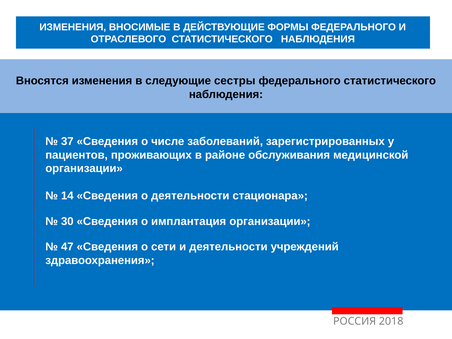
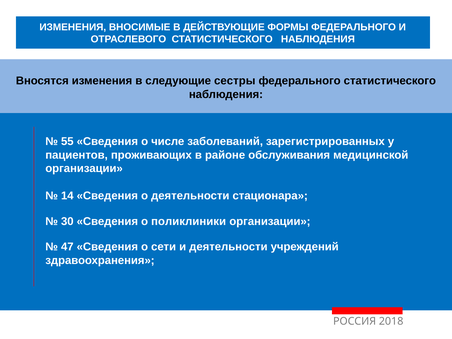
37: 37 -> 55
имплантация: имплантация -> поликлиники
